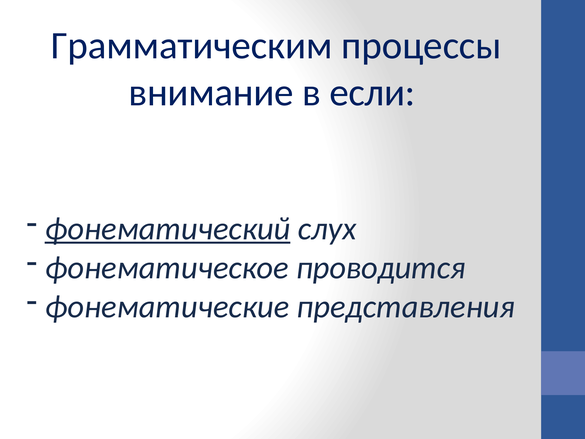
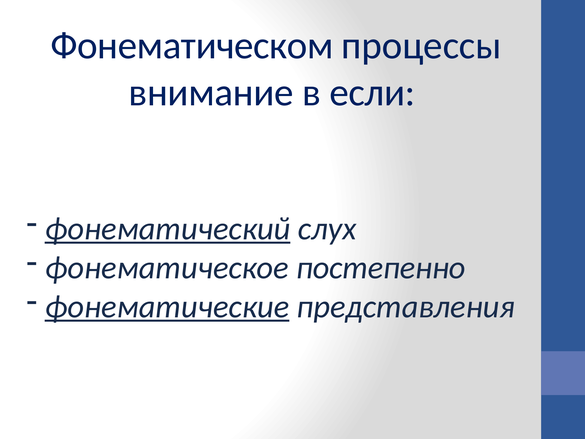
Грамматическим: Грамматическим -> Фонематическом
проводится: проводится -> постепенно
фонематические underline: none -> present
